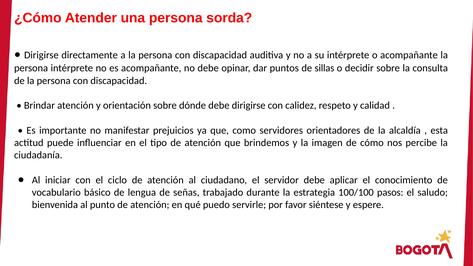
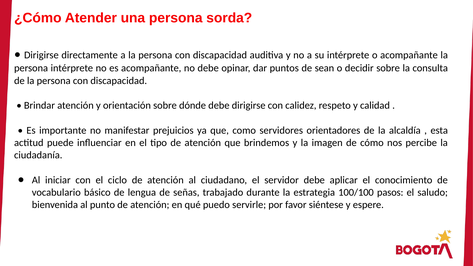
sillas: sillas -> sean
